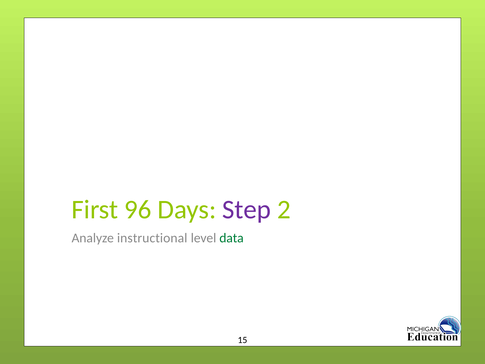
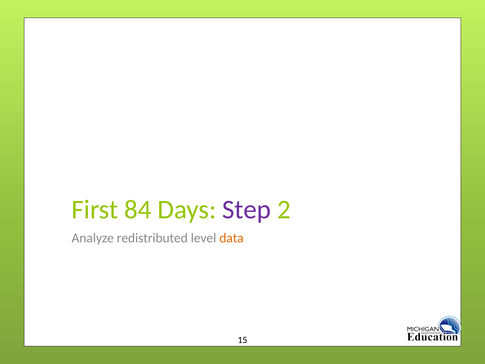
96: 96 -> 84
instructional: instructional -> redistributed
data colour: green -> orange
